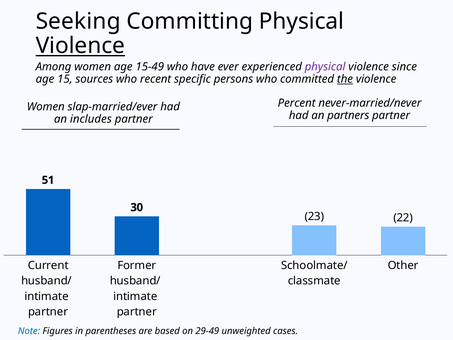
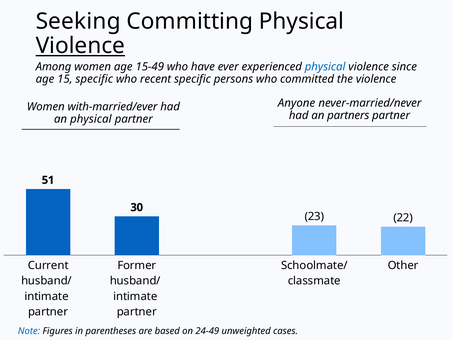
physical at (325, 67) colour: purple -> blue
15 sources: sources -> specific
the underline: present -> none
Percent: Percent -> Anyone
slap-married/ever: slap-married/ever -> with-married/ever
an includes: includes -> physical
29-49: 29-49 -> 24-49
